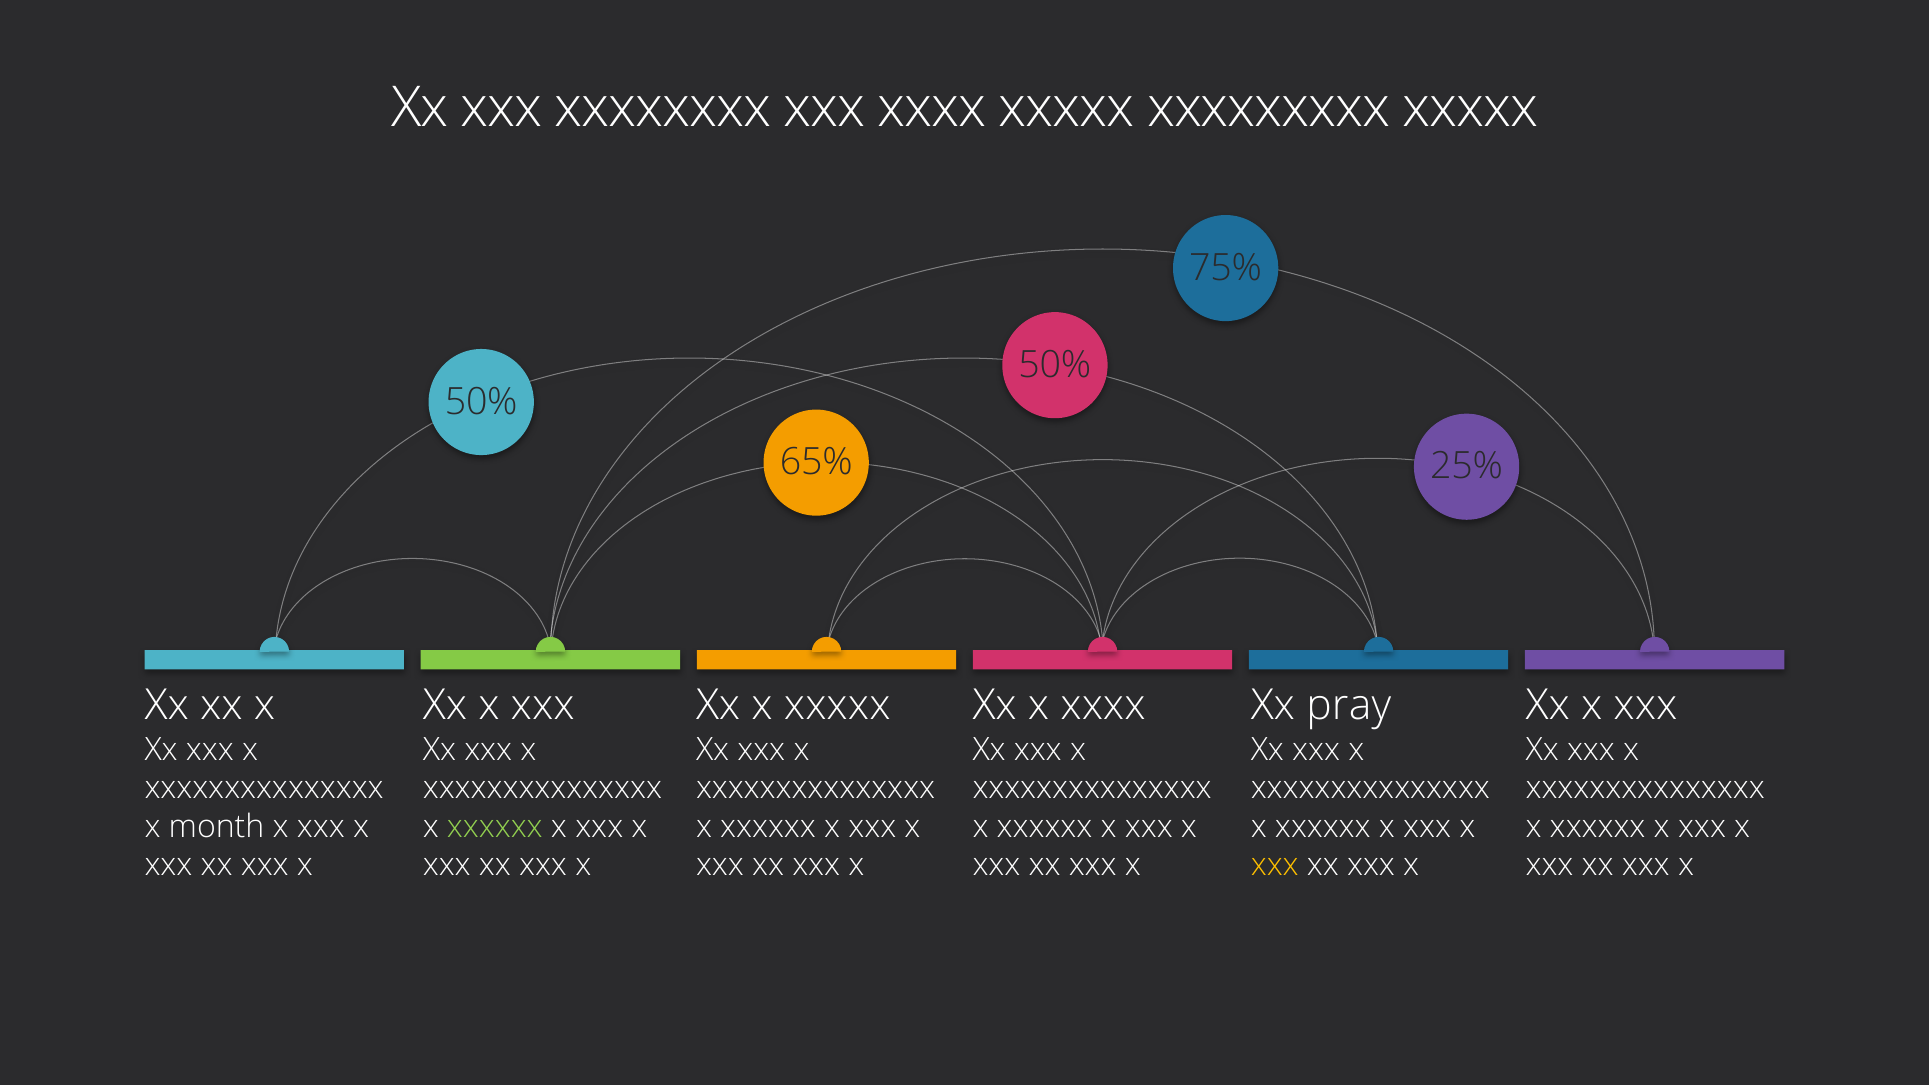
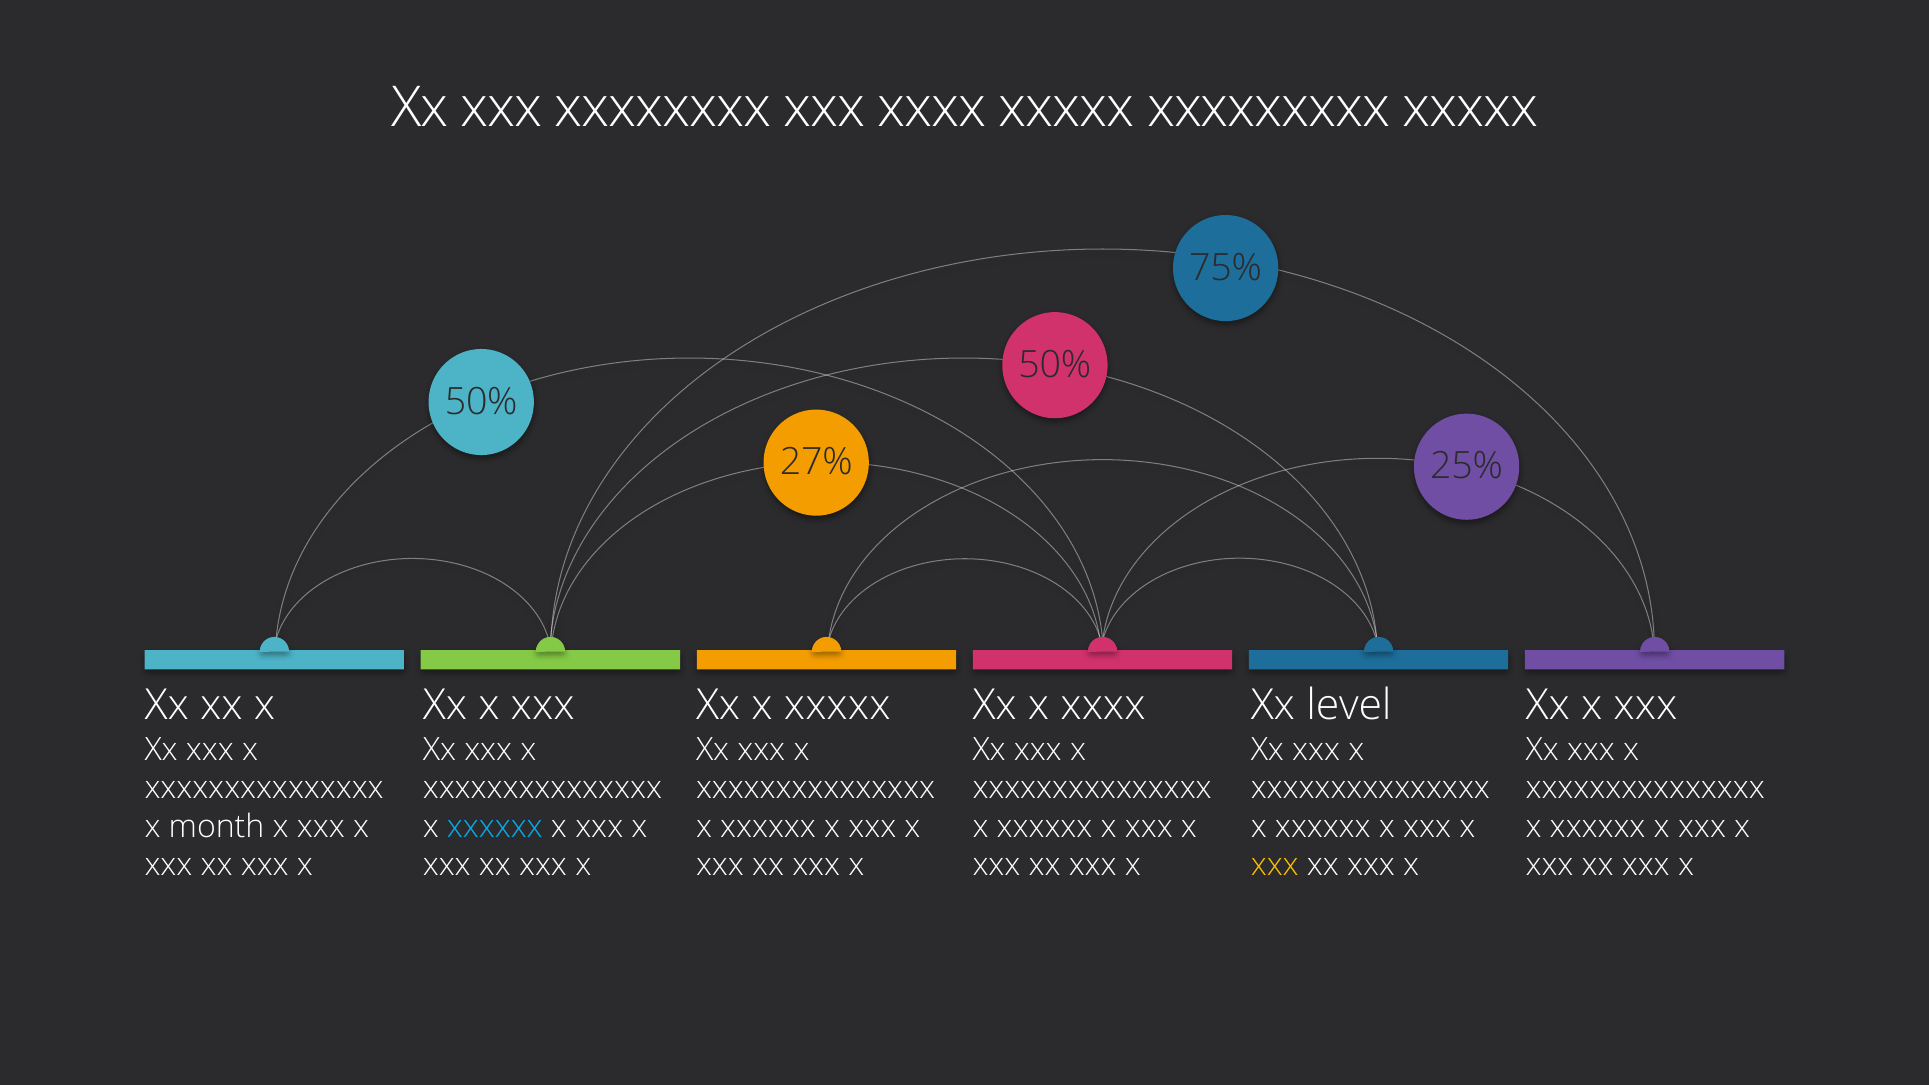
65%: 65% -> 27%
pray: pray -> level
xxxxxx at (495, 827) colour: light green -> light blue
